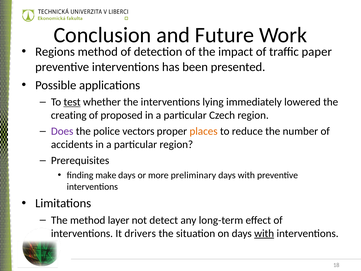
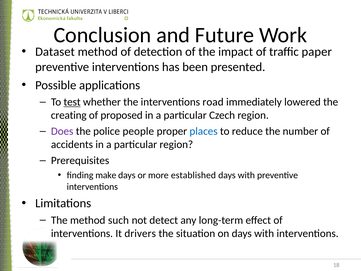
Regions: Regions -> Dataset
lying: lying -> road
vectors: vectors -> people
places colour: orange -> blue
preliminary: preliminary -> established
layer: layer -> such
with at (264, 233) underline: present -> none
